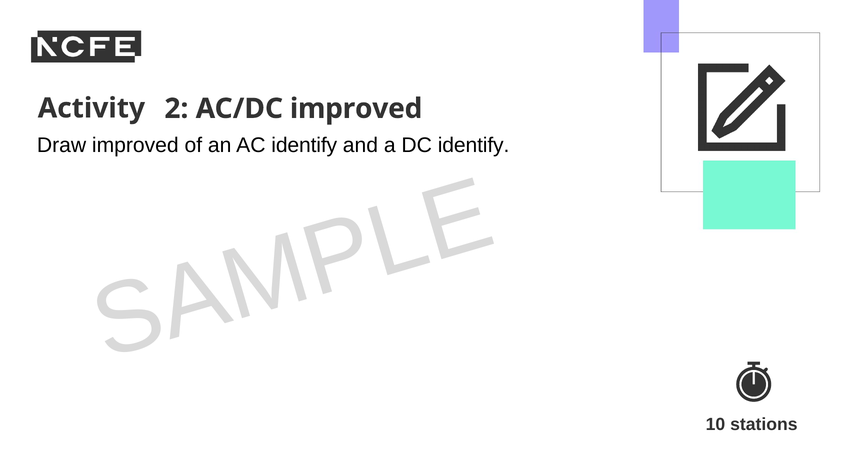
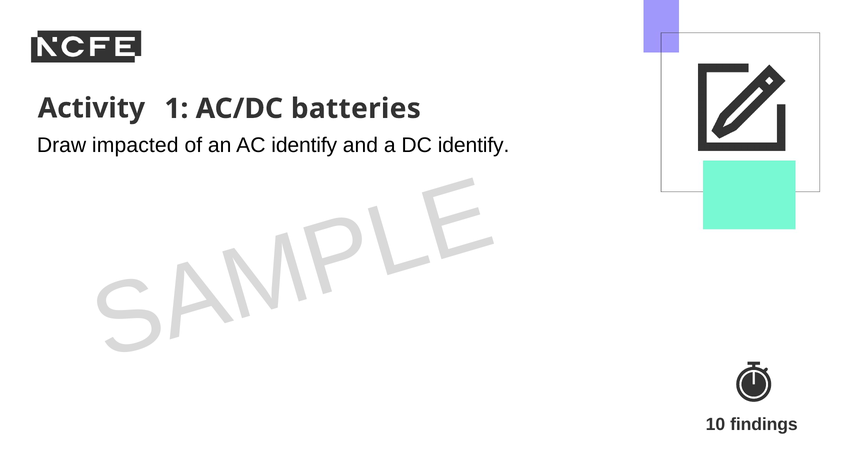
2: 2 -> 1
AC/DC improved: improved -> batteries
Draw improved: improved -> impacted
stations: stations -> findings
